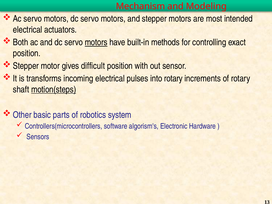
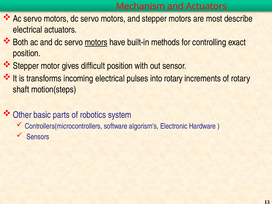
and Modeling: Modeling -> Actuators
intended: intended -> describe
motion(steps underline: present -> none
